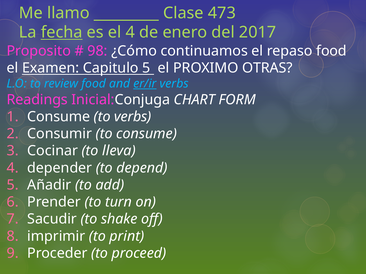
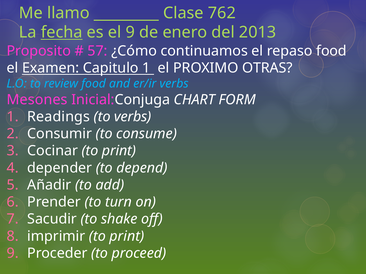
473: 473 -> 762
el 4: 4 -> 9
2017: 2017 -> 2013
98: 98 -> 57
Capitulo 5: 5 -> 1
er/ir underline: present -> none
Readings: Readings -> Mesones
Consume at (59, 117): Consume -> Readings
Cocinar to lleva: lleva -> print
